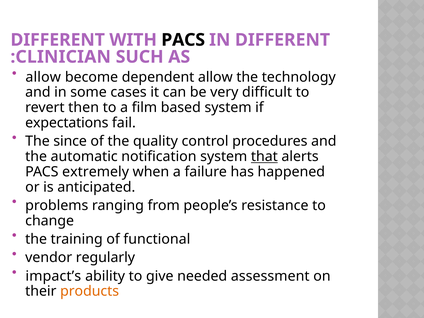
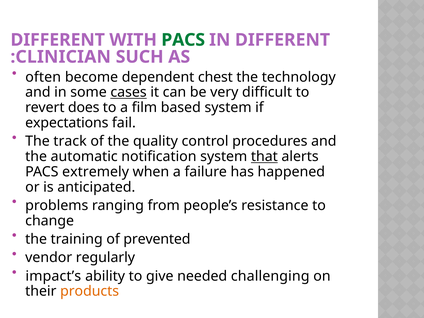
PACS at (183, 40) colour: black -> green
allow at (43, 77): allow -> often
dependent allow: allow -> chest
cases underline: none -> present
then: then -> does
since: since -> track
functional: functional -> prevented
assessment: assessment -> challenging
